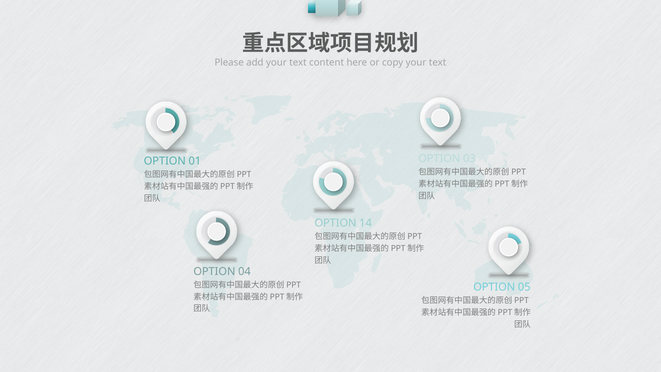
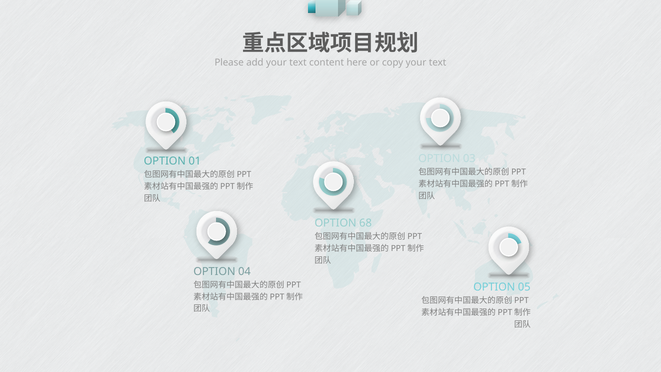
14: 14 -> 68
